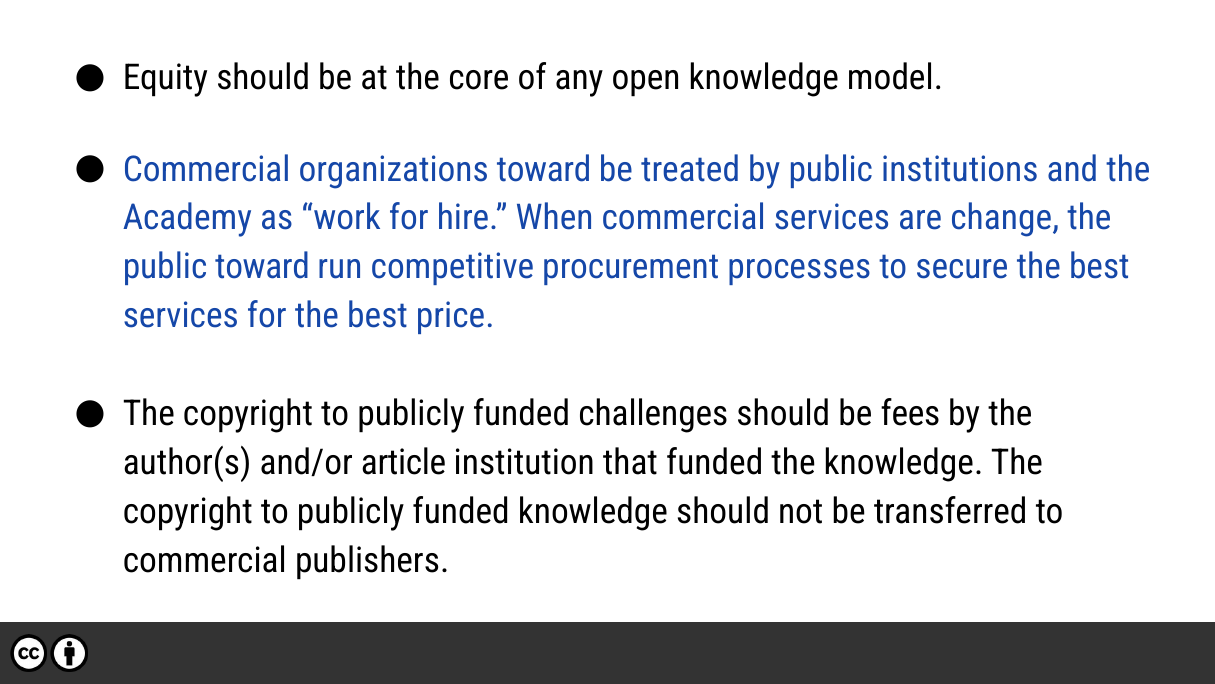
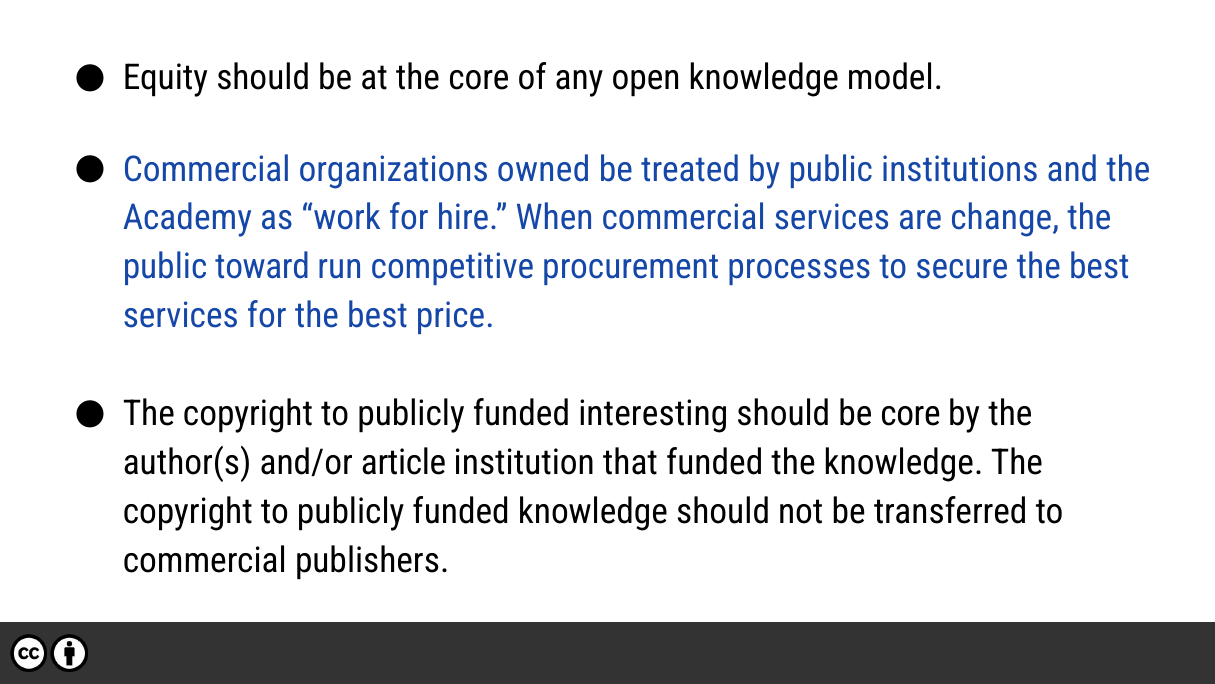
organizations toward: toward -> owned
challenges: challenges -> interesting
be fees: fees -> core
